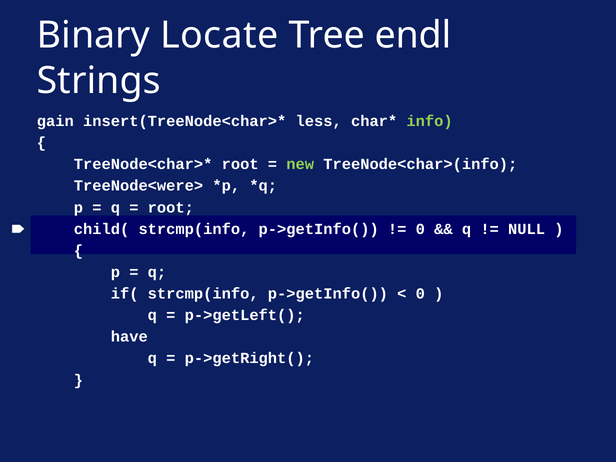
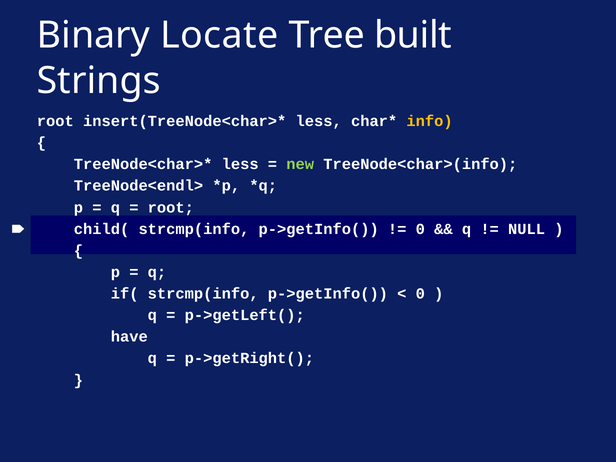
endl: endl -> built
gain at (55, 121): gain -> root
info colour: light green -> yellow
root at (240, 164): root -> less
TreeNode<were>: TreeNode<were> -> TreeNode<endl>
